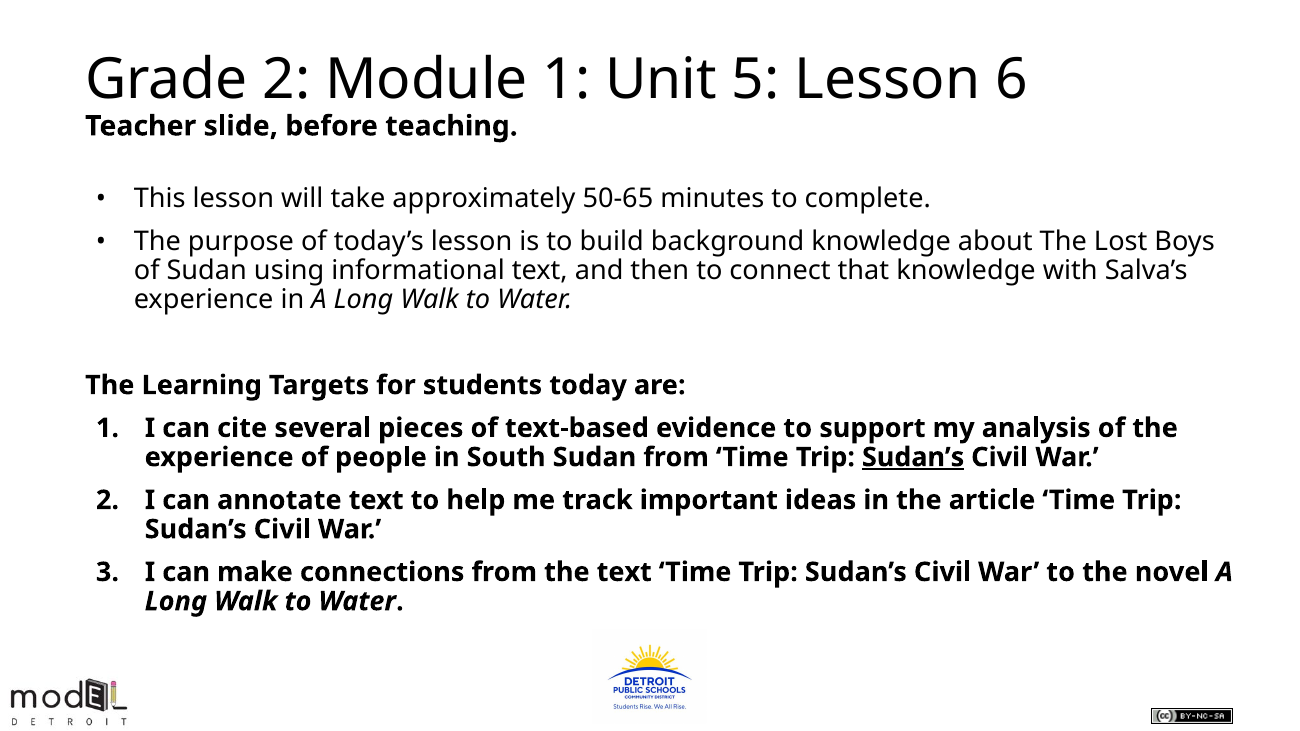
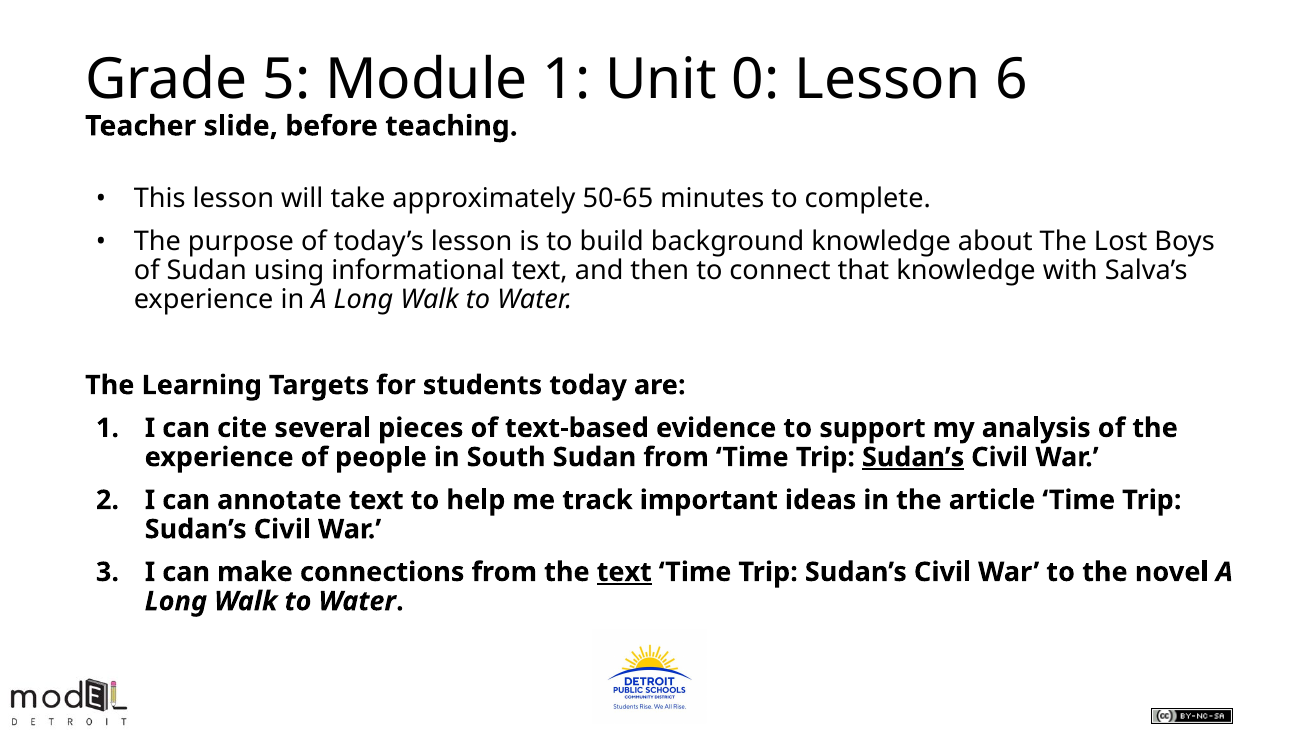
Grade 2: 2 -> 5
5: 5 -> 0
text at (624, 572) underline: none -> present
